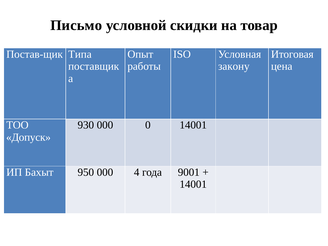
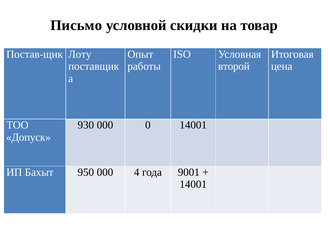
Типа: Типа -> Лоту
закону: закону -> второй
